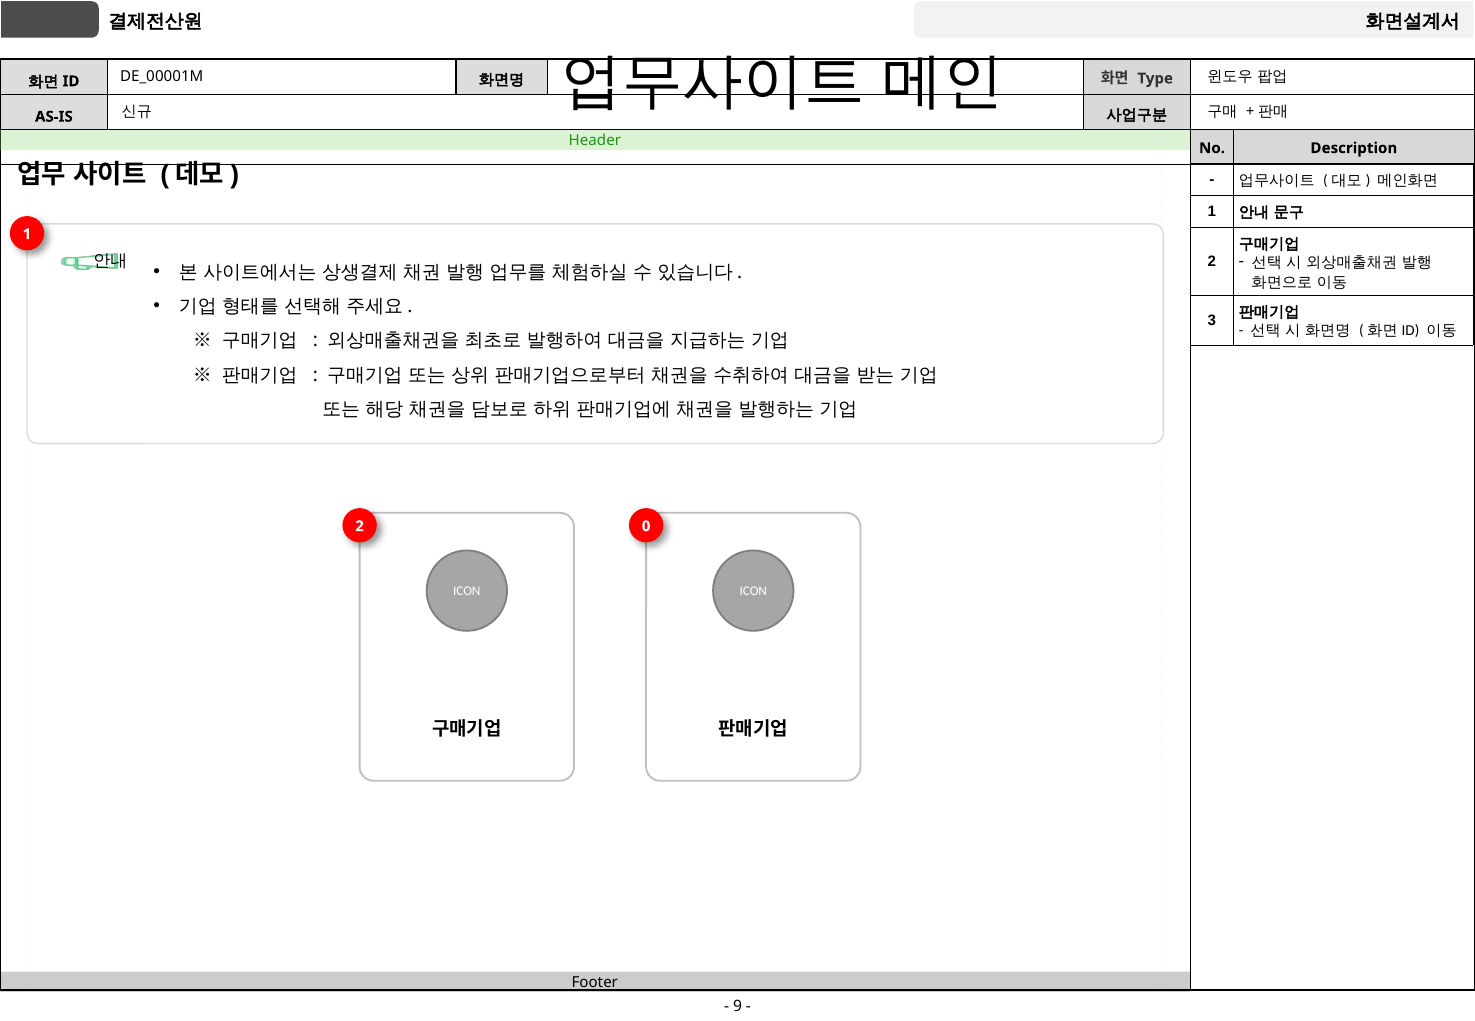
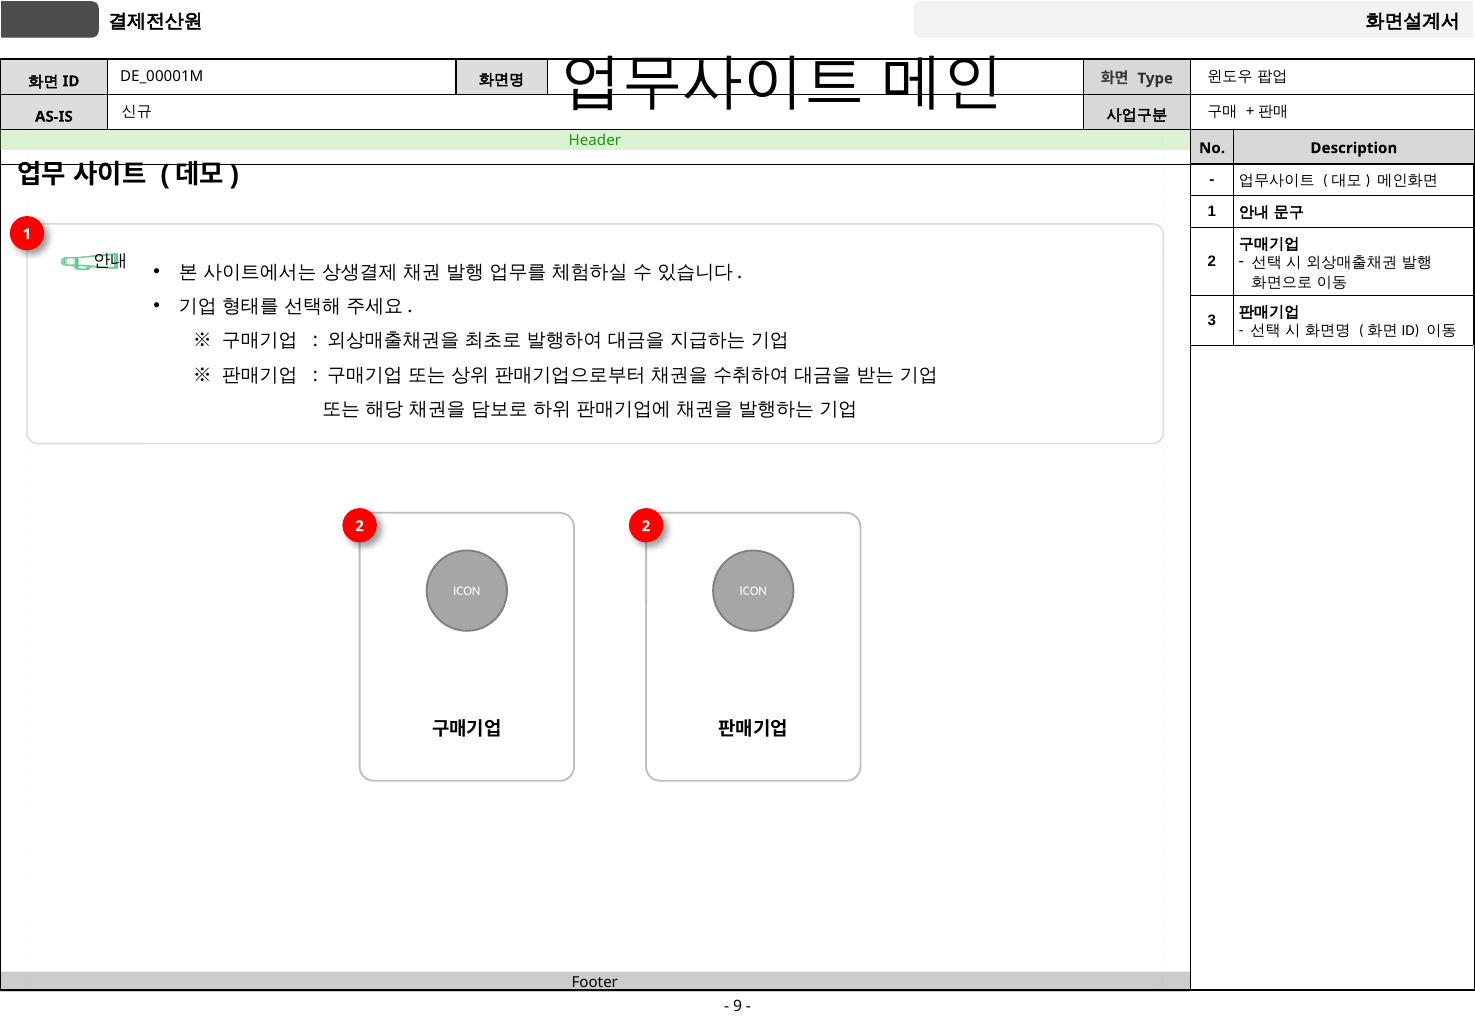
2 0: 0 -> 2
